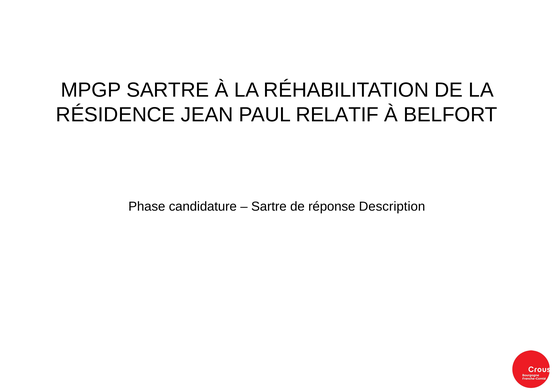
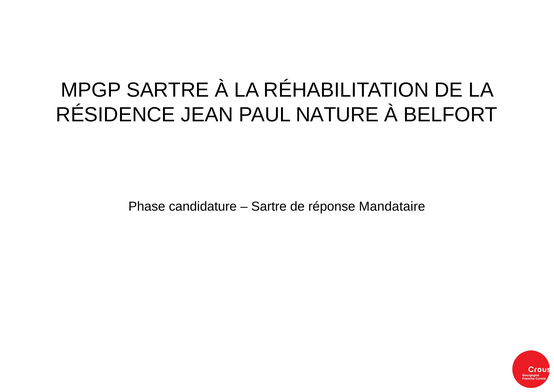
RELATIF: RELATIF -> NATURE
Description: Description -> Mandataire
